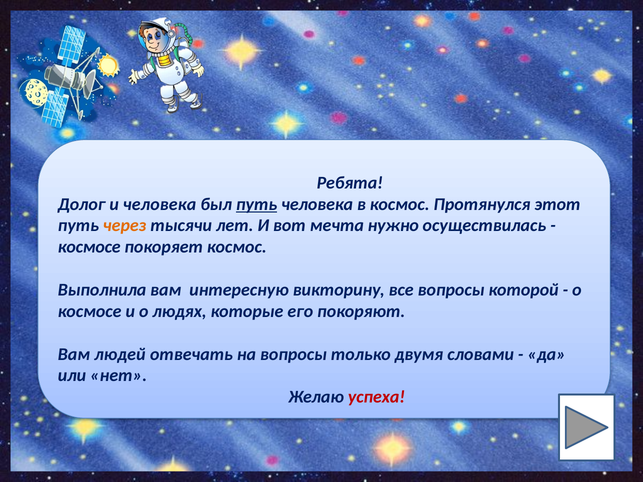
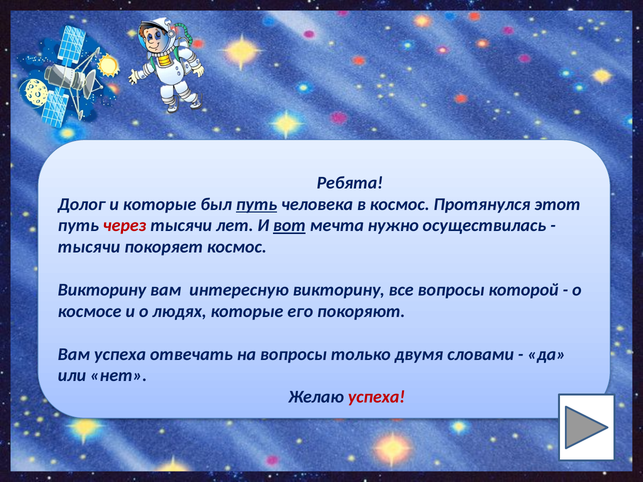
и человека: человека -> которые
через colour: orange -> red
вот underline: none -> present
космосе at (89, 247): космосе -> тысячи
Выполнила at (102, 290): Выполнила -> Викторину
Вам людей: людей -> успеха
